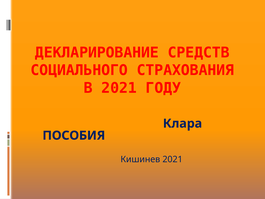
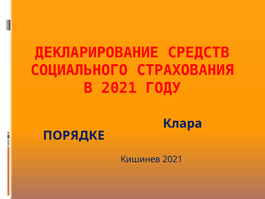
ПОСОБИЯ: ПОСОБИЯ -> ПОРЯДКЕ
